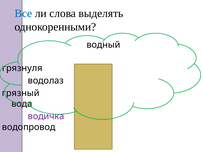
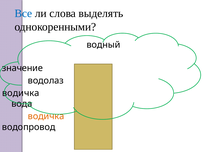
грязнуля: грязнуля -> значение
грязный at (21, 93): грязный -> водичка
водичка at (46, 117) colour: purple -> orange
